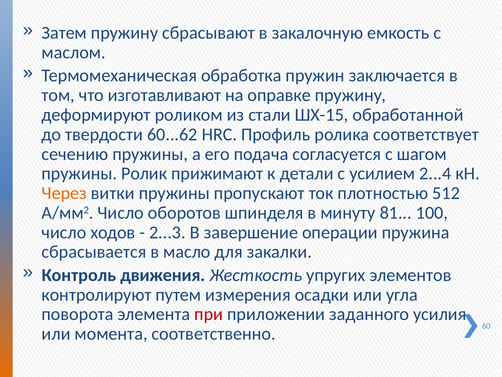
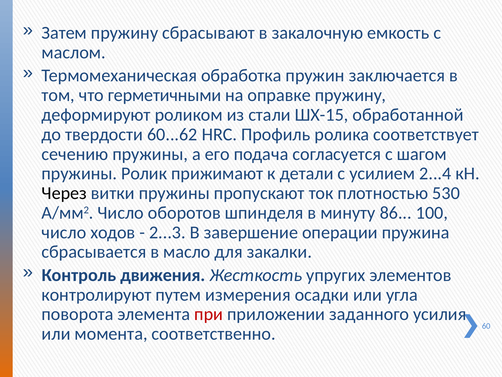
изготавливают: изготавливают -> герметичными
Через colour: orange -> black
512: 512 -> 530
81: 81 -> 86
